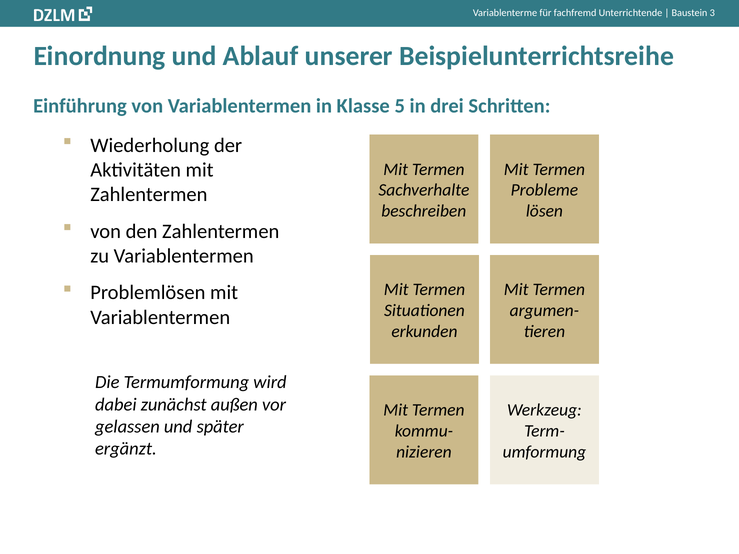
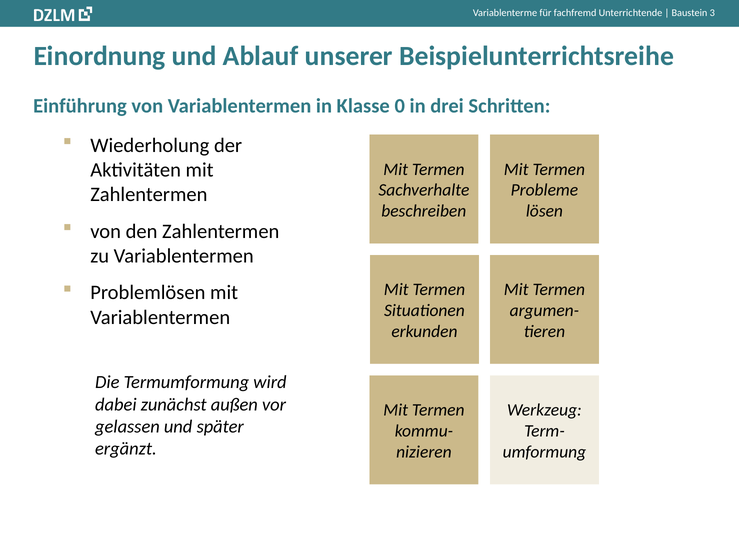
5: 5 -> 0
